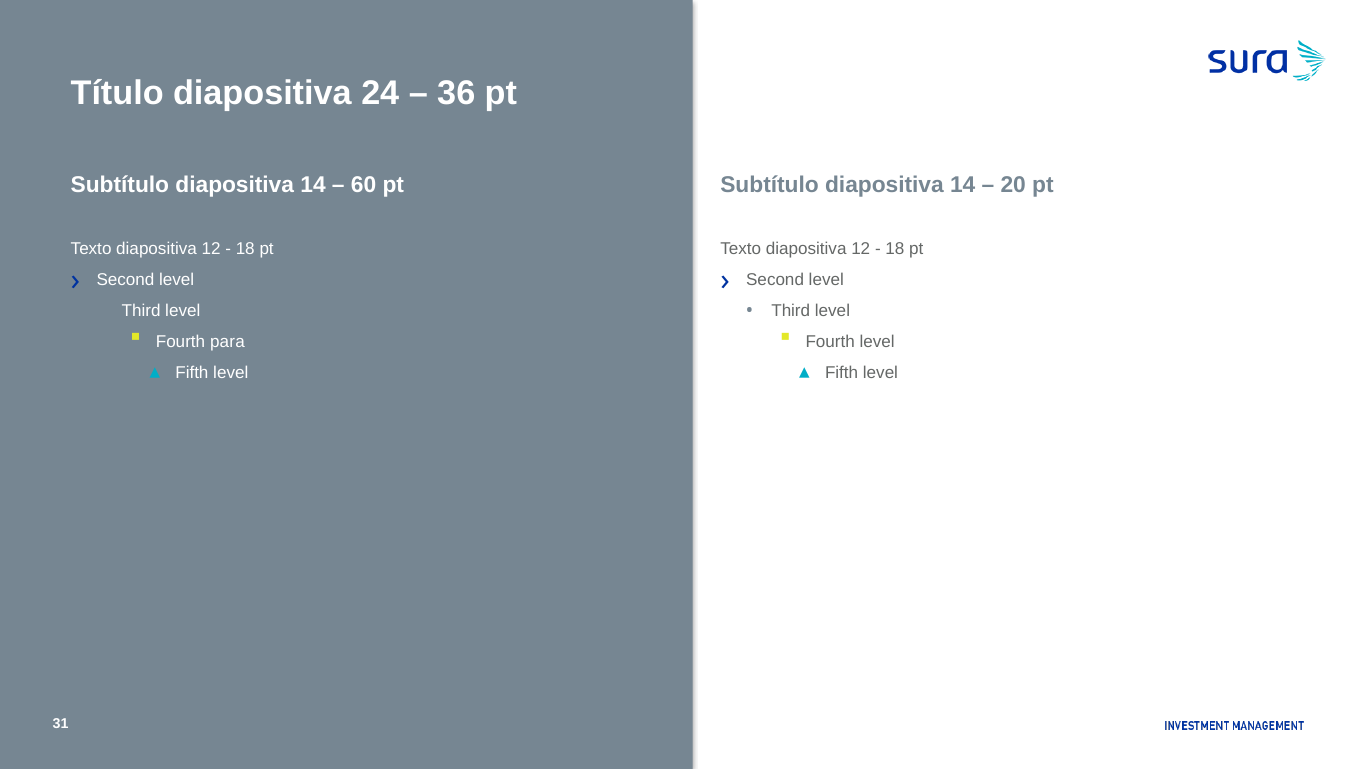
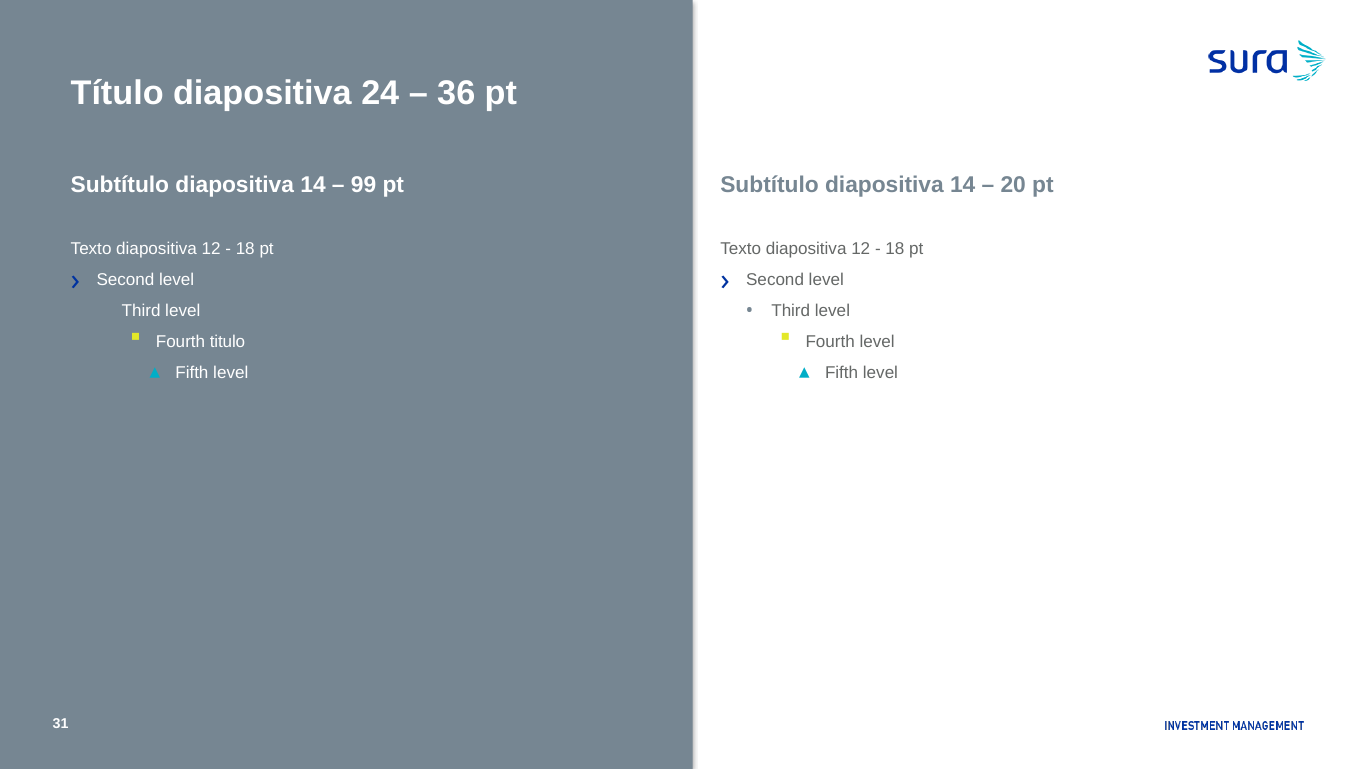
60: 60 -> 99
para: para -> titulo
